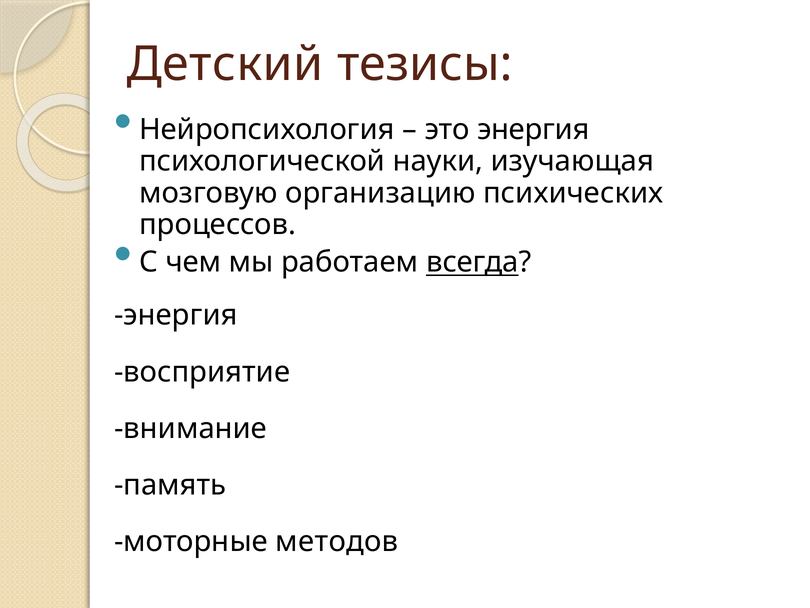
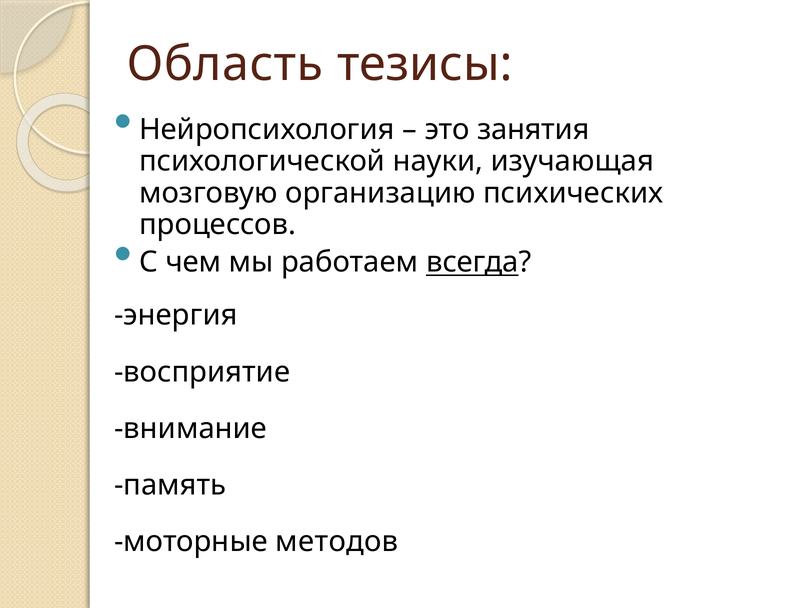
Детский: Детский -> Область
это энергия: энергия -> занятия
